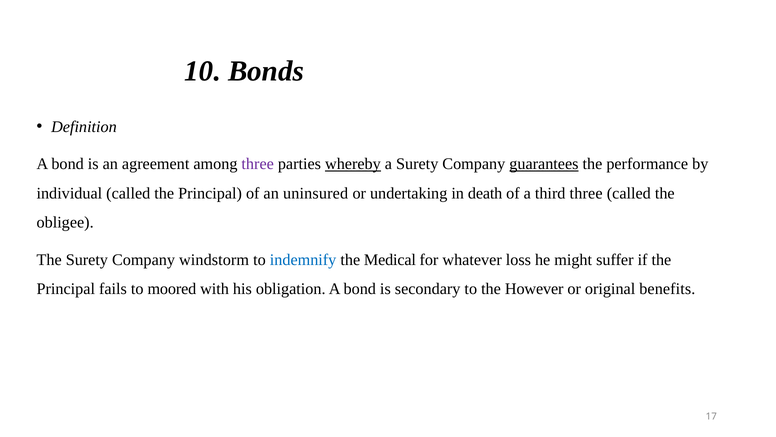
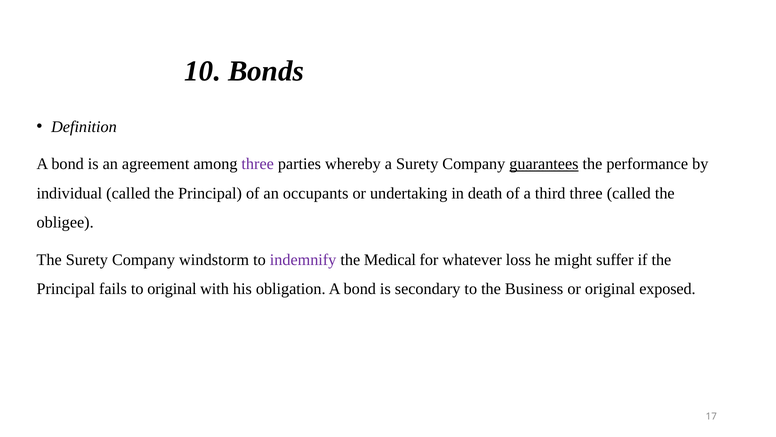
whereby underline: present -> none
uninsured: uninsured -> occupants
indemnify colour: blue -> purple
to moored: moored -> original
However: However -> Business
benefits: benefits -> exposed
